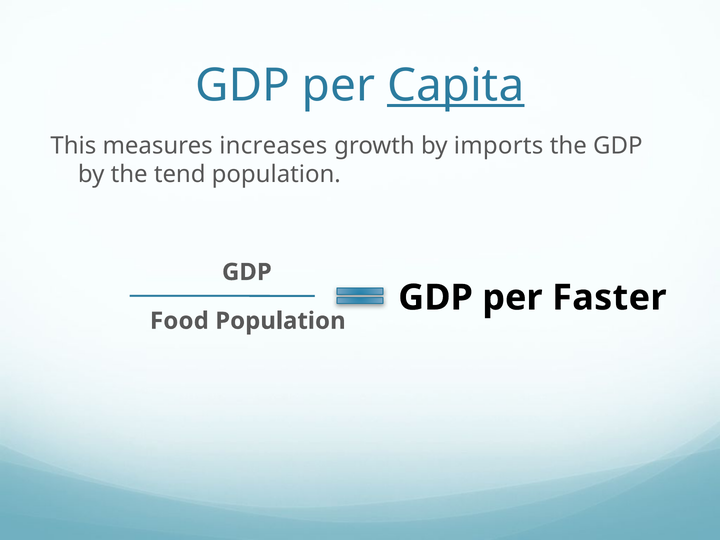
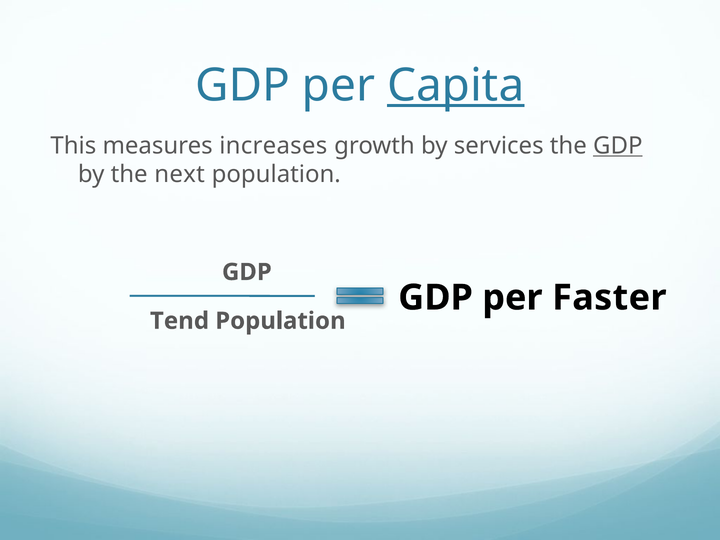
imports: imports -> services
GDP at (618, 146) underline: none -> present
tend: tend -> next
Food: Food -> Tend
